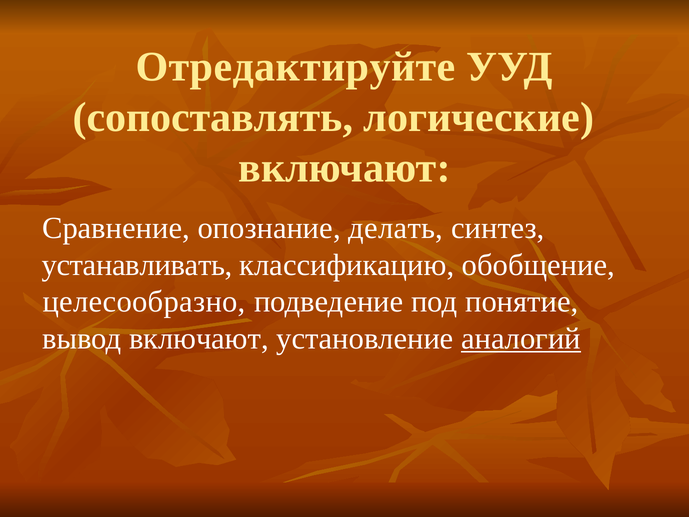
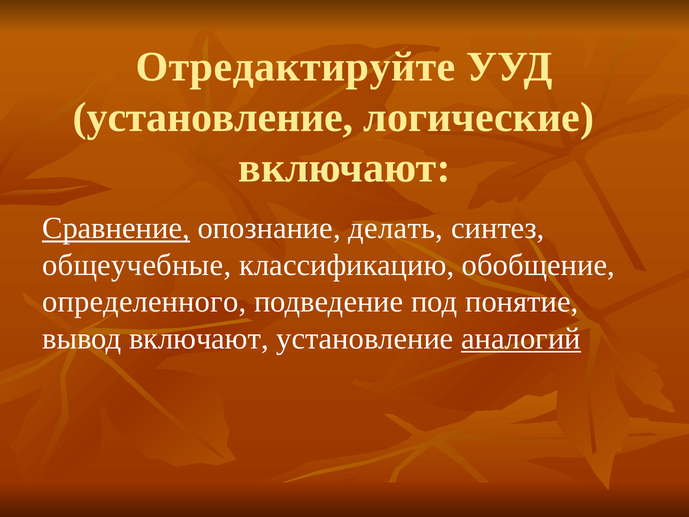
сопоставлять at (213, 117): сопоставлять -> установление
Сравнение underline: none -> present
устанавливать: устанавливать -> общеучебные
целесообразно: целесообразно -> определенного
